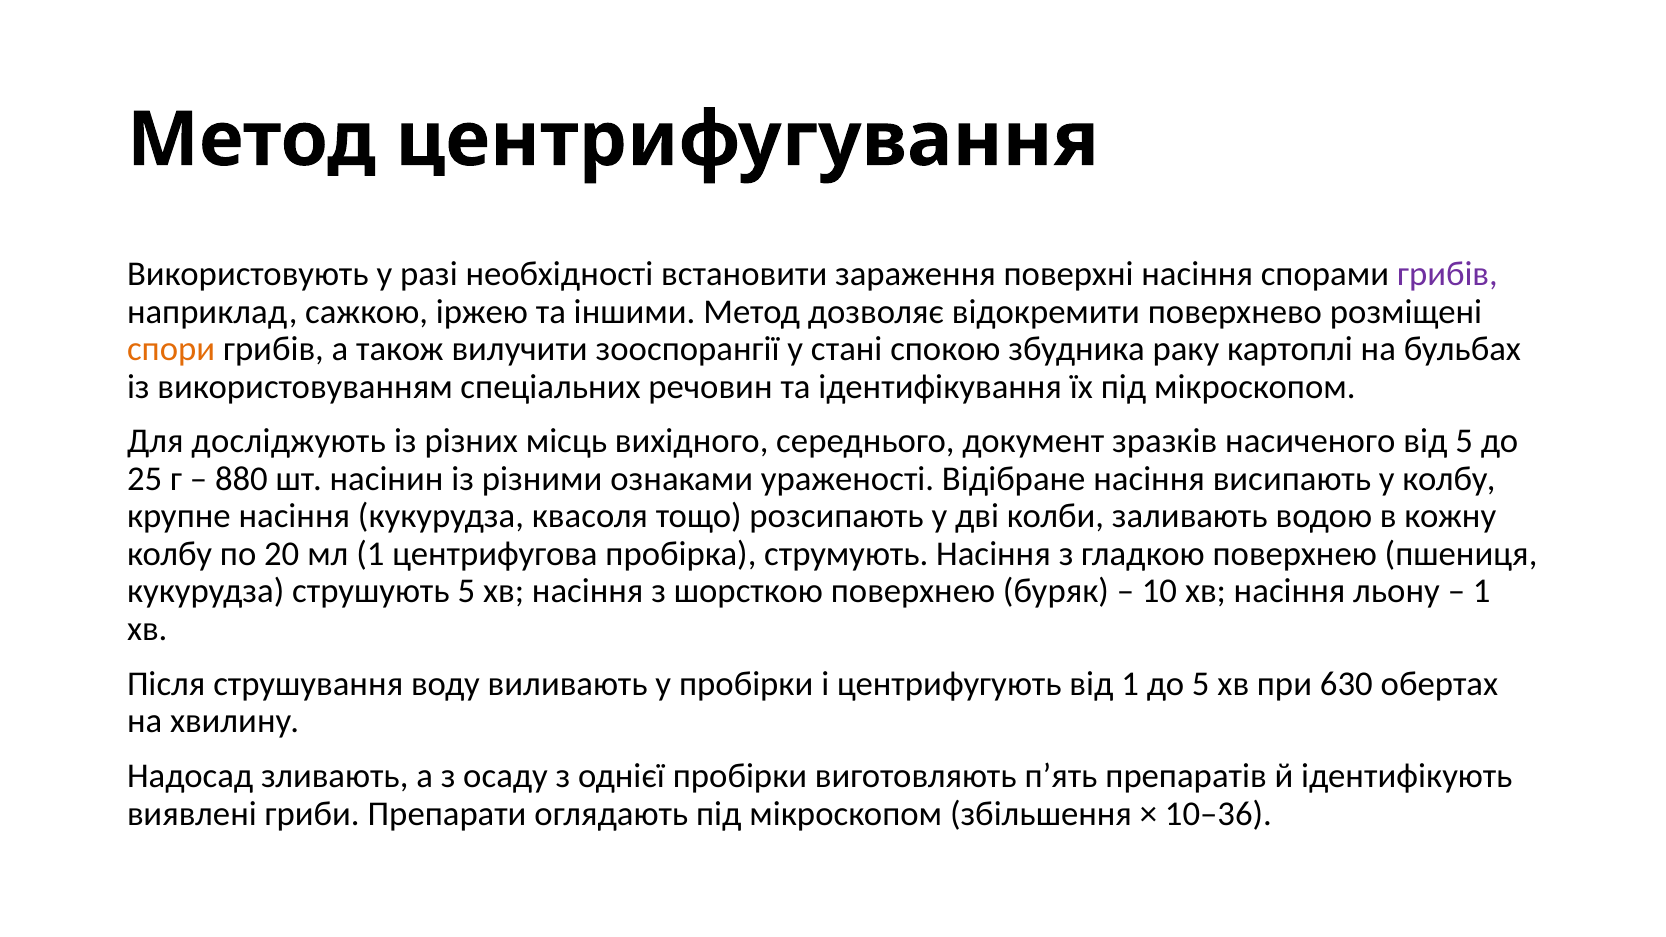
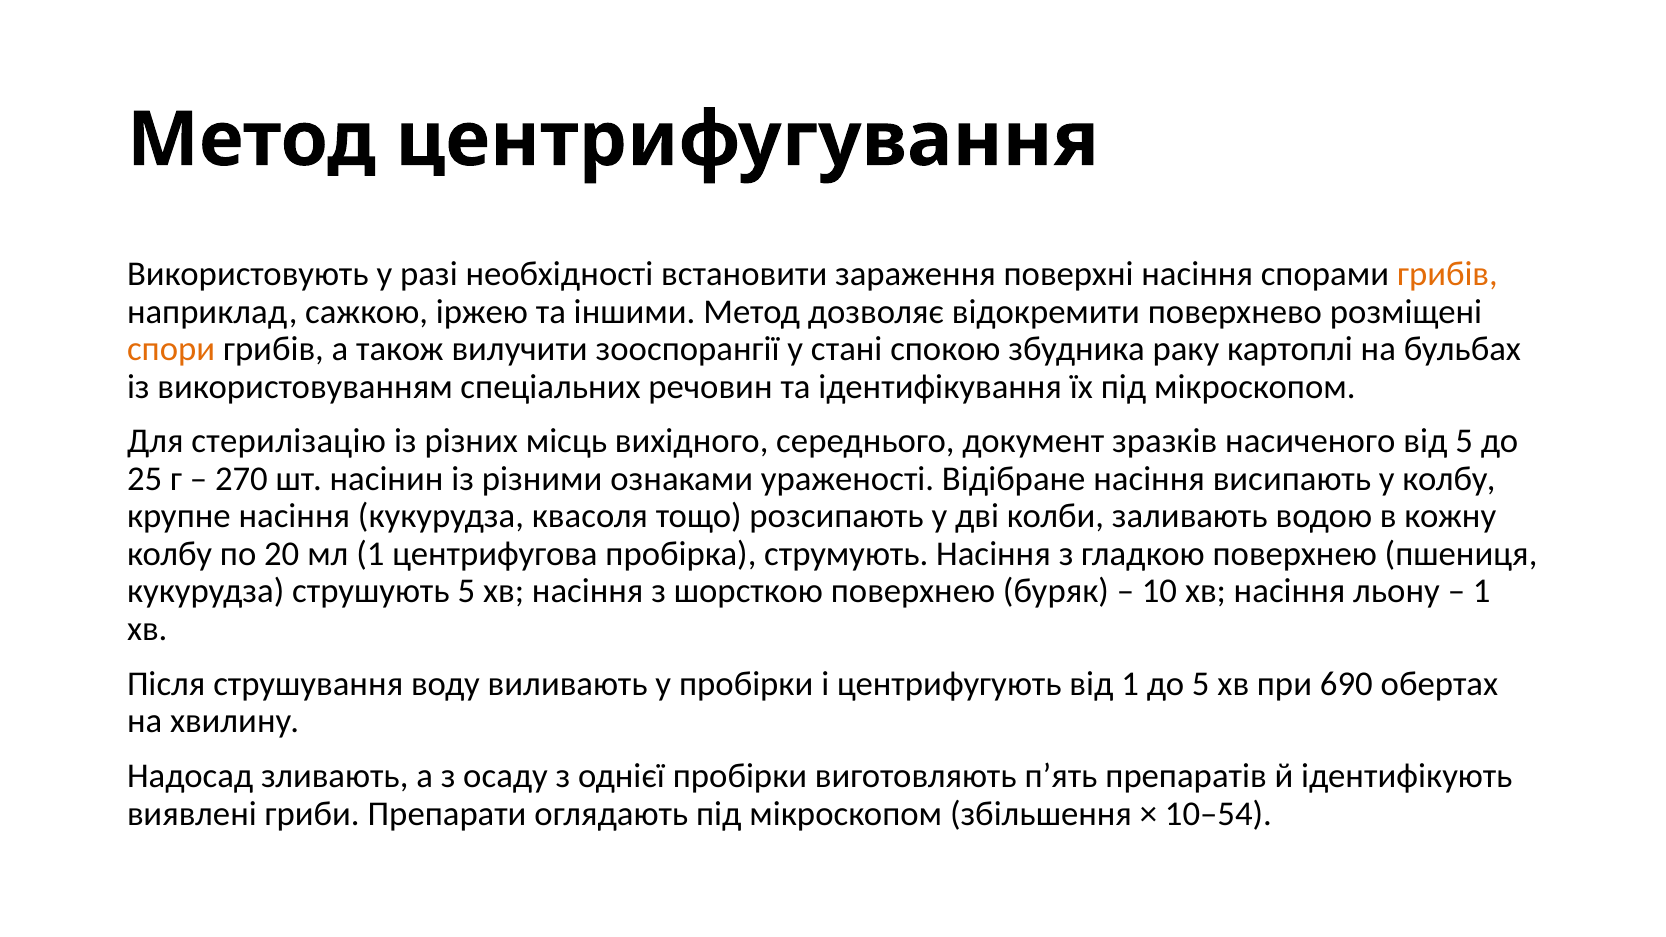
грибів at (1447, 274) colour: purple -> orange
досліджують: досліджують -> стерилізацію
880: 880 -> 270
630: 630 -> 690
10–36: 10–36 -> 10–54
